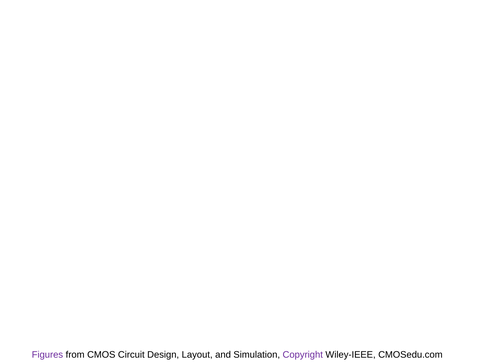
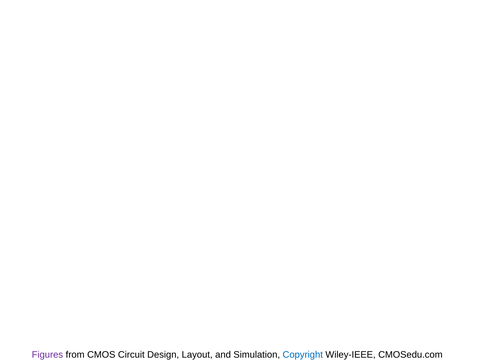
Copyright colour: purple -> blue
